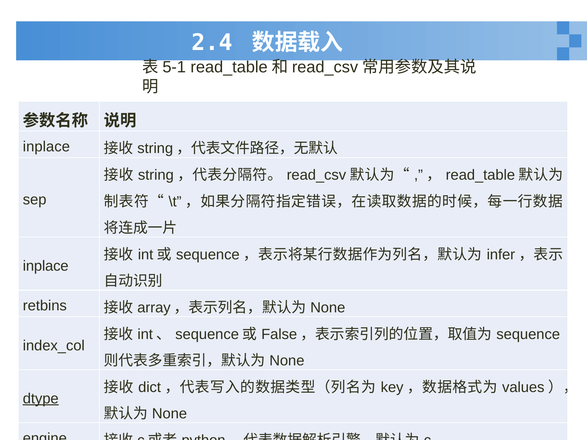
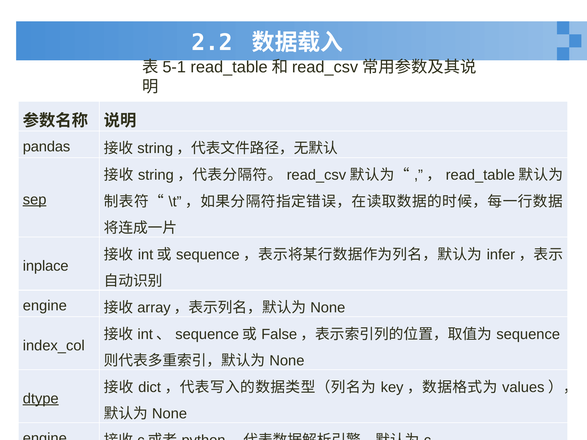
2.4: 2.4 -> 2.2
inplace at (46, 147): inplace -> pandas
sep underline: none -> present
retbins at (45, 306): retbins -> engine
